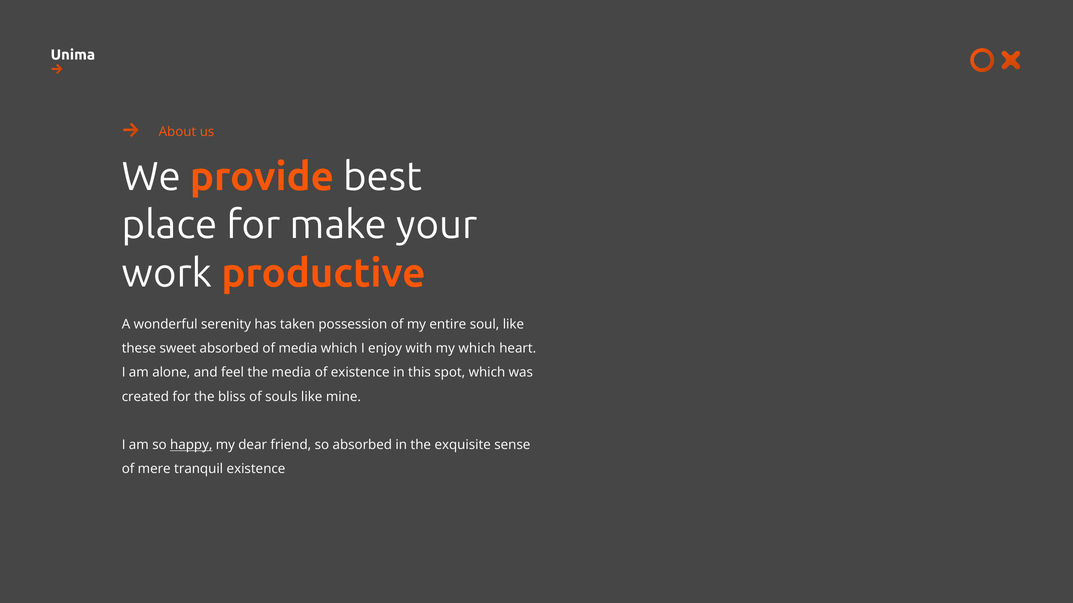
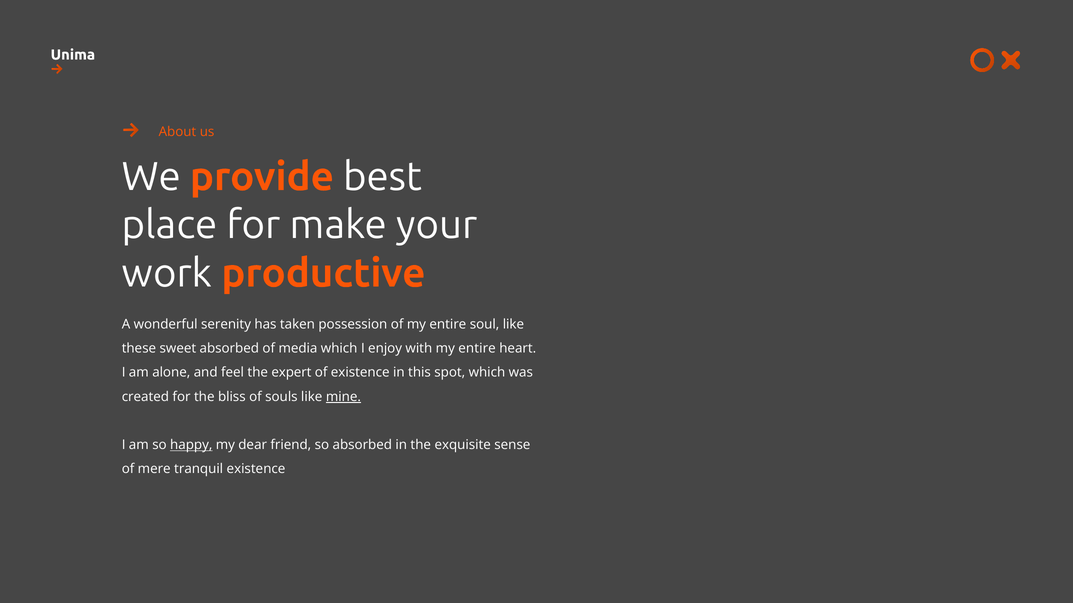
with my which: which -> entire
the media: media -> expert
mine underline: none -> present
